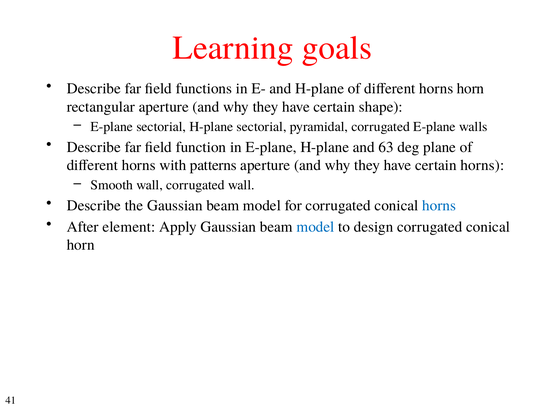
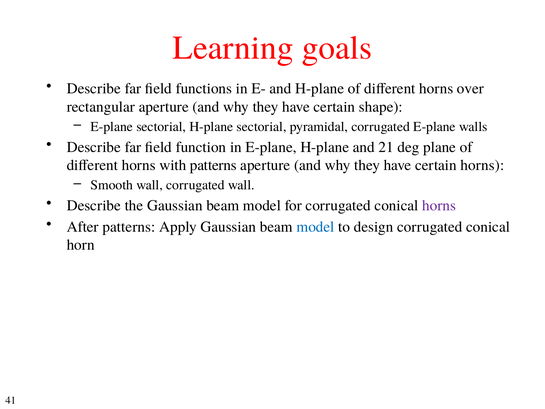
horns horn: horn -> over
63: 63 -> 21
horns at (439, 205) colour: blue -> purple
After element: element -> patterns
